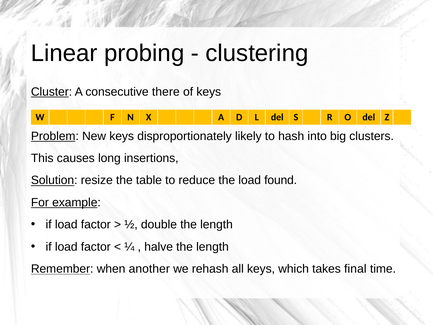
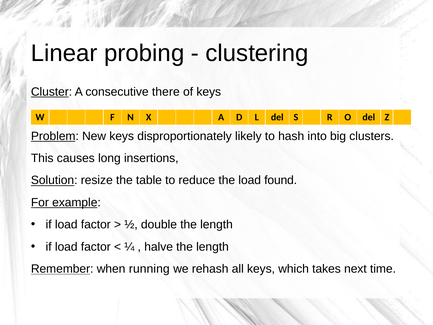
another: another -> running
final: final -> next
